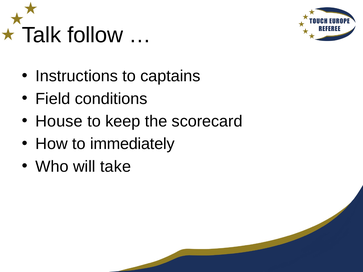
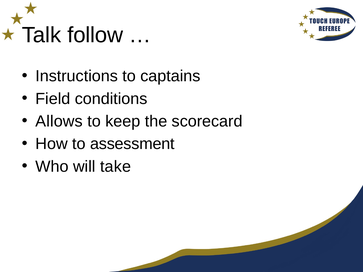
House: House -> Allows
immediately: immediately -> assessment
